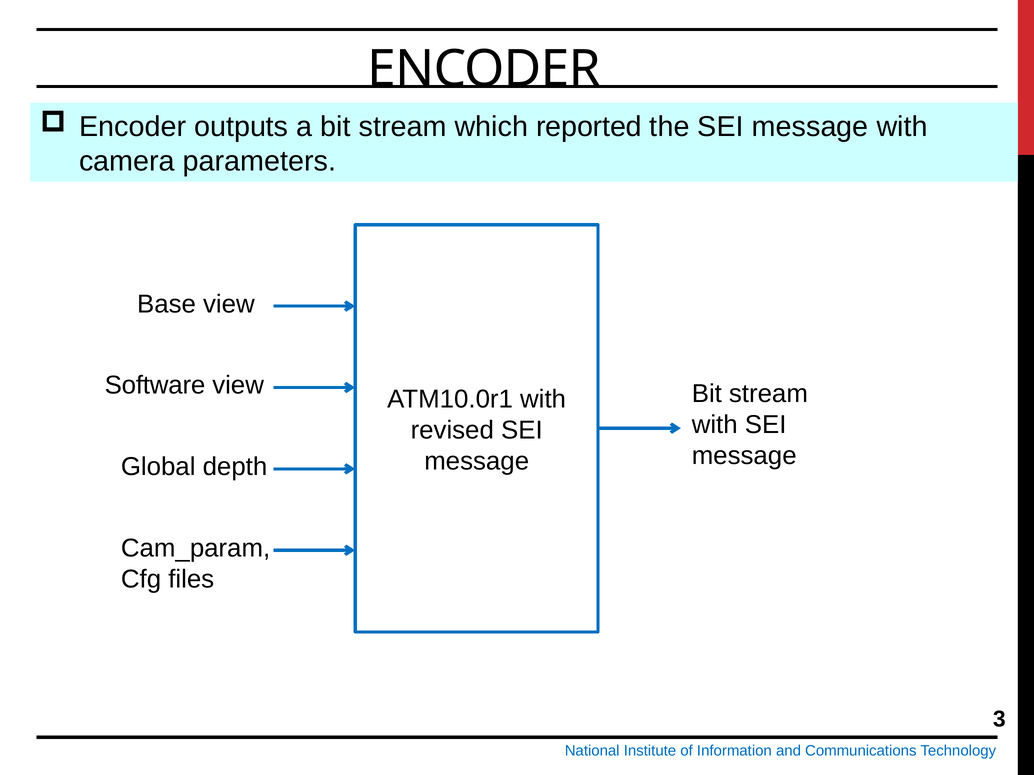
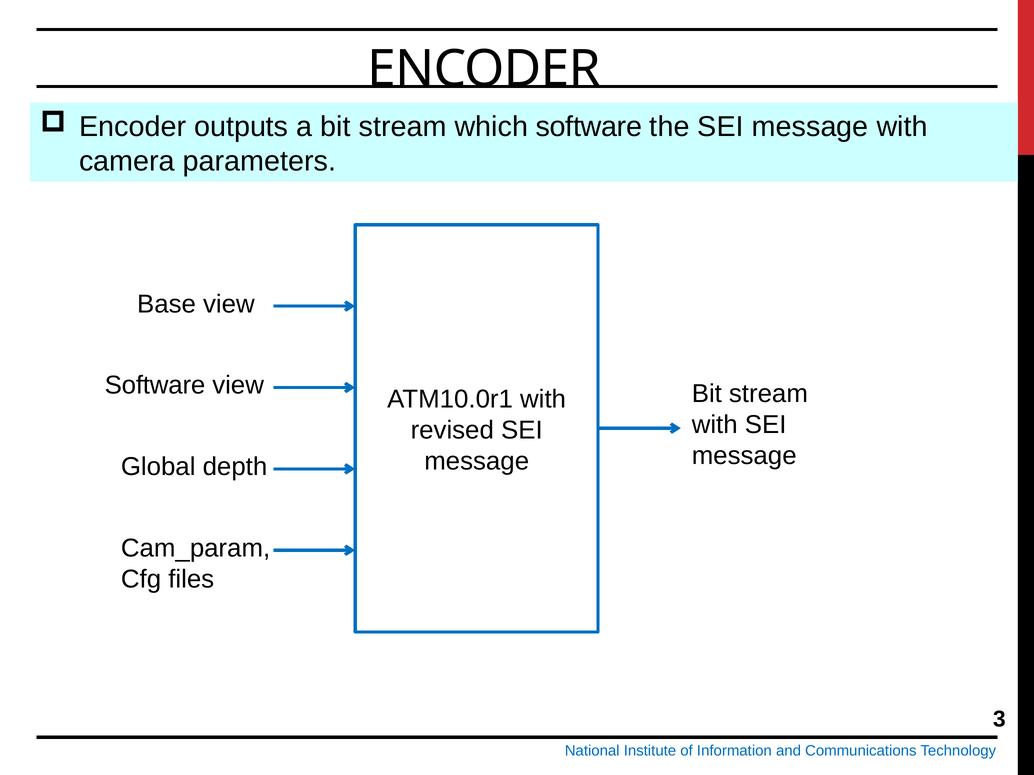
which reported: reported -> software
